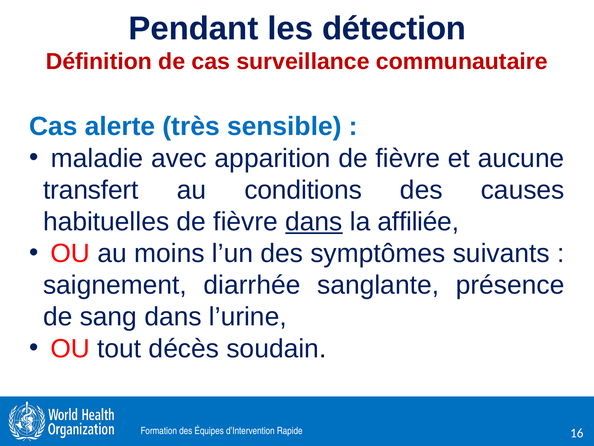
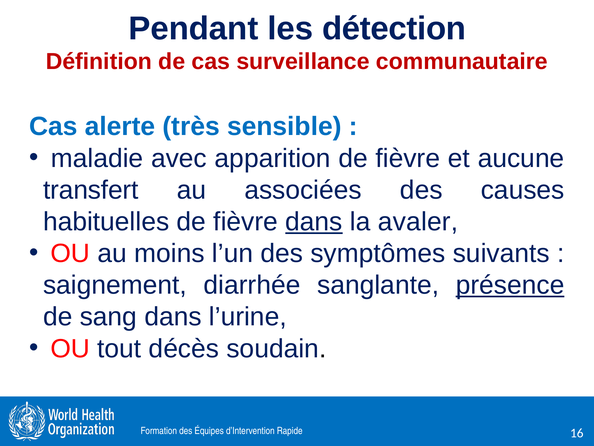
conditions: conditions -> associées
affiliée: affiliée -> avaler
présence underline: none -> present
